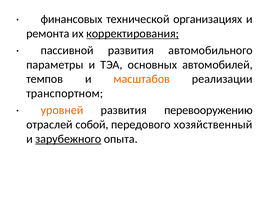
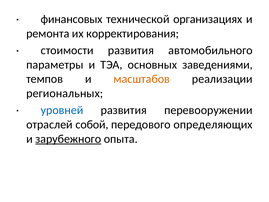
корректирования underline: present -> none
пассивной: пассивной -> стоимости
автомобилей: автомобилей -> заведениями
транспортном: транспортном -> региональных
уровней colour: orange -> blue
перевооружению: перевооружению -> перевооружении
хозяйственный: хозяйственный -> определяющих
